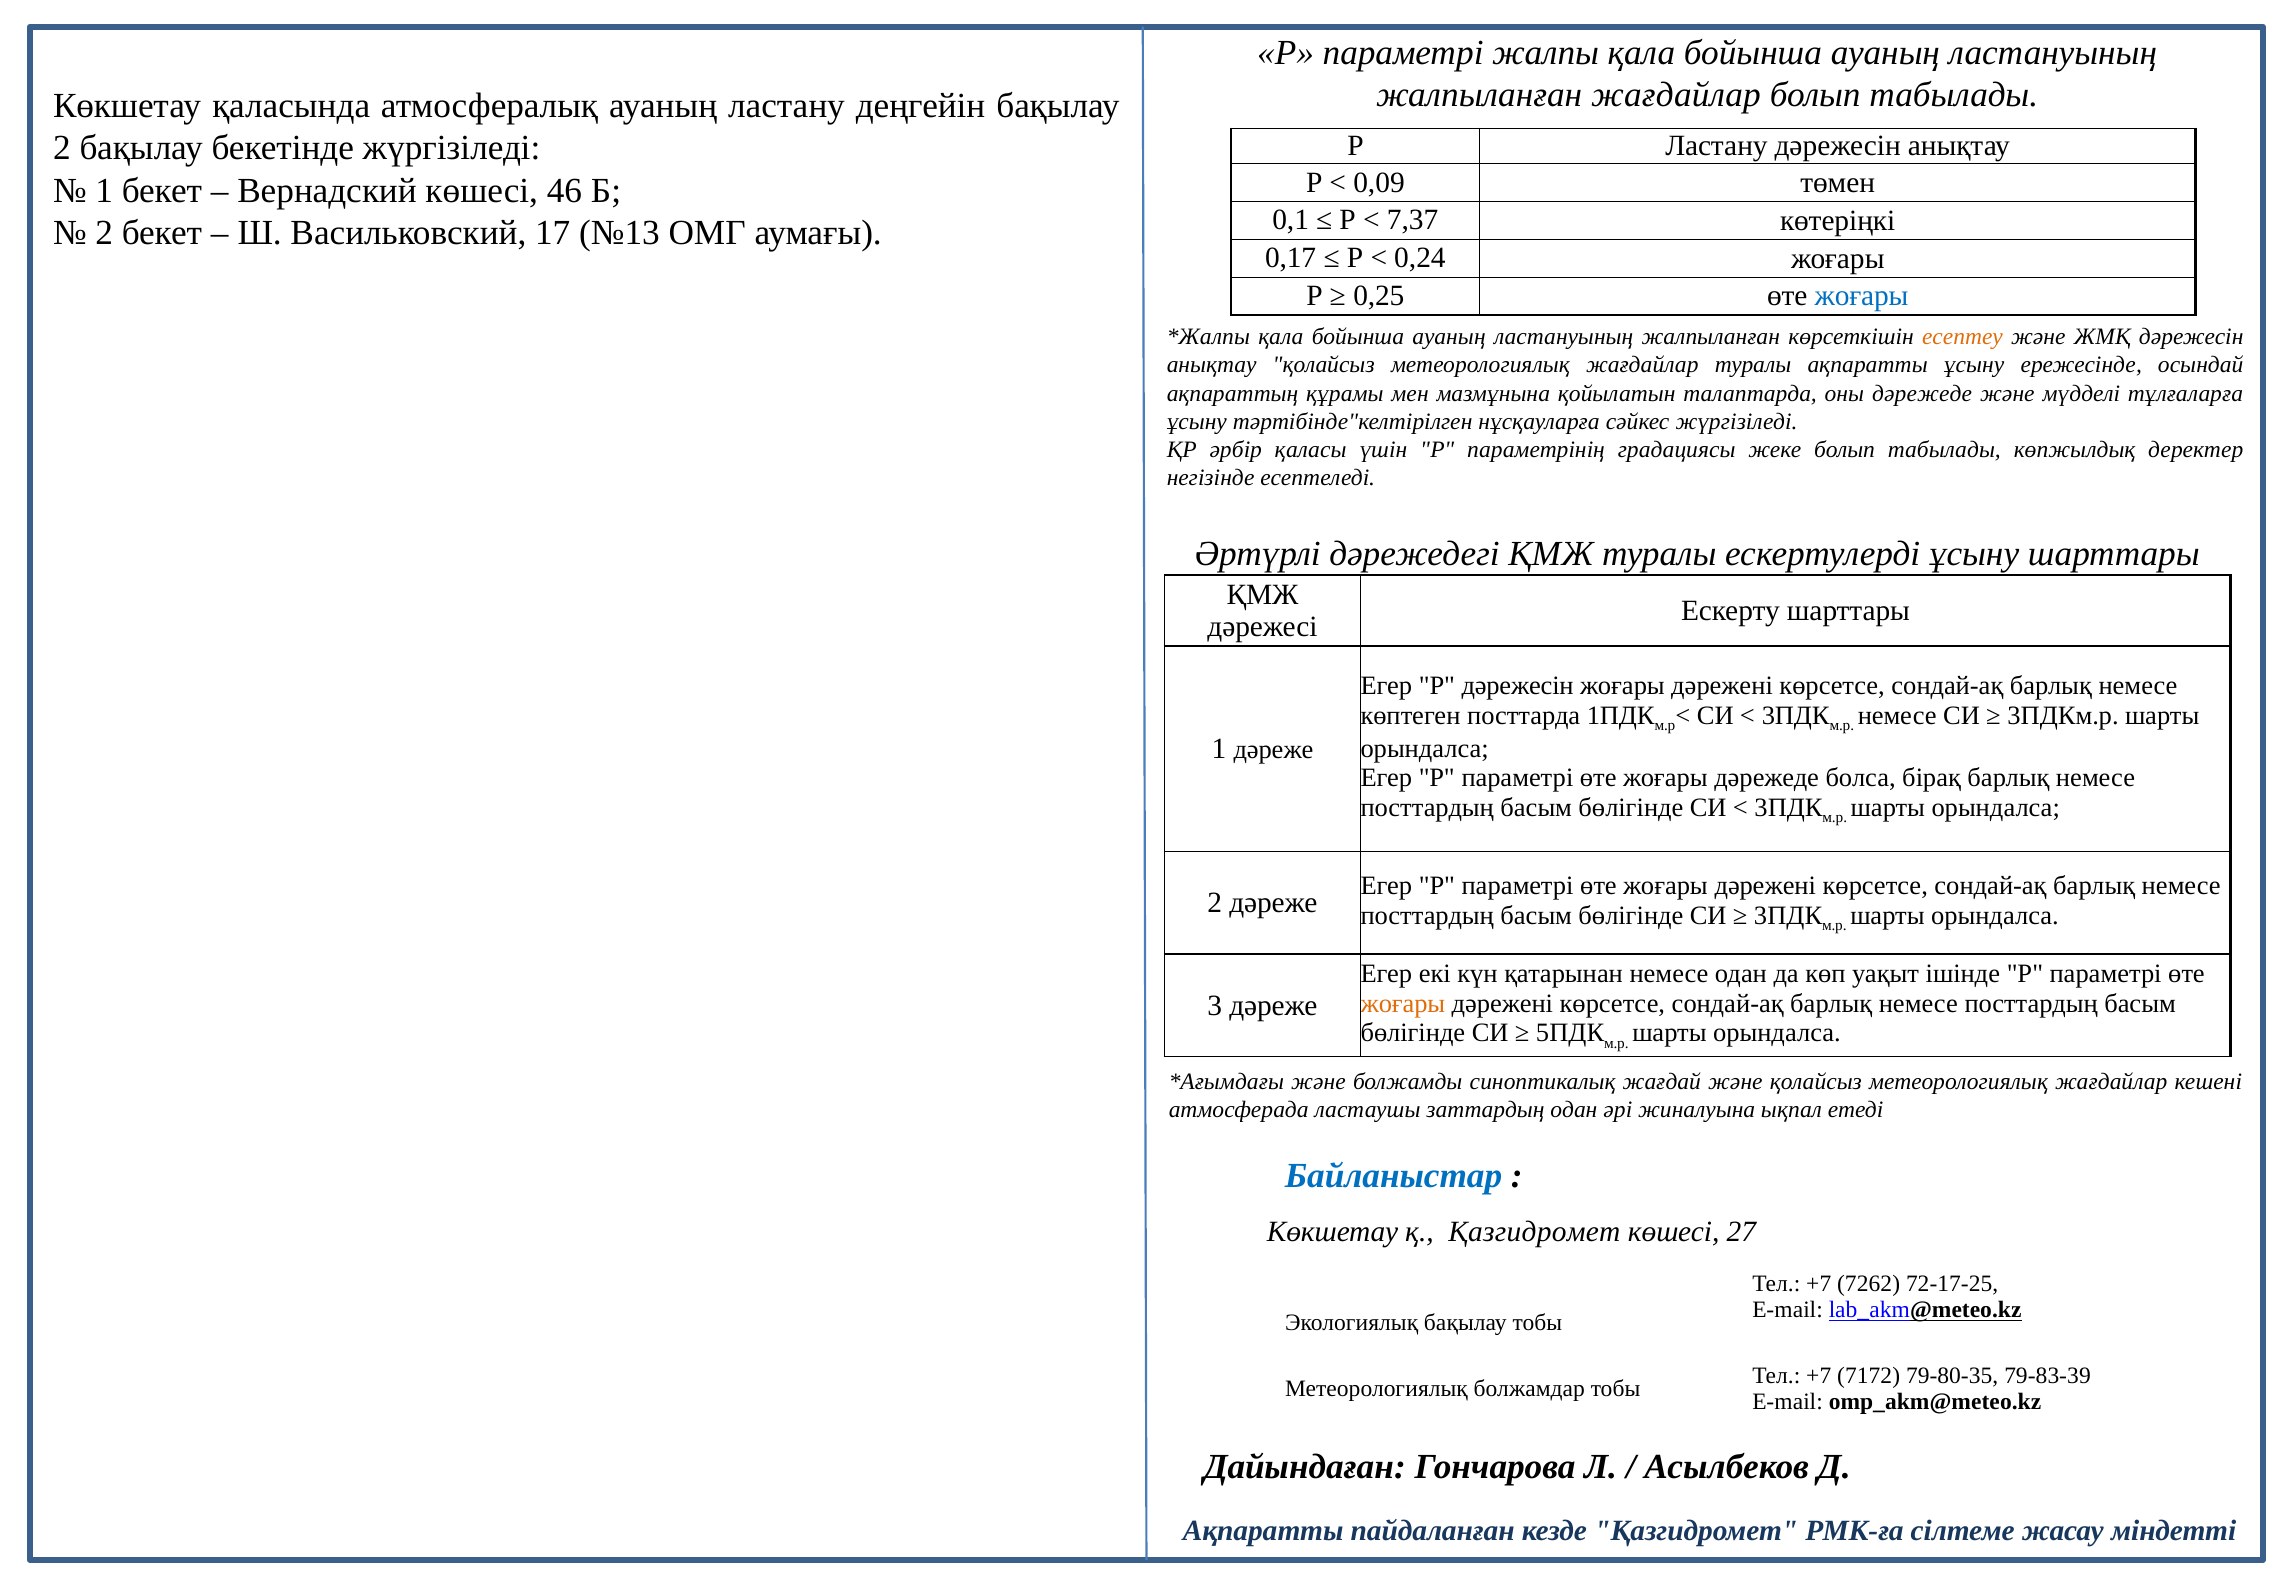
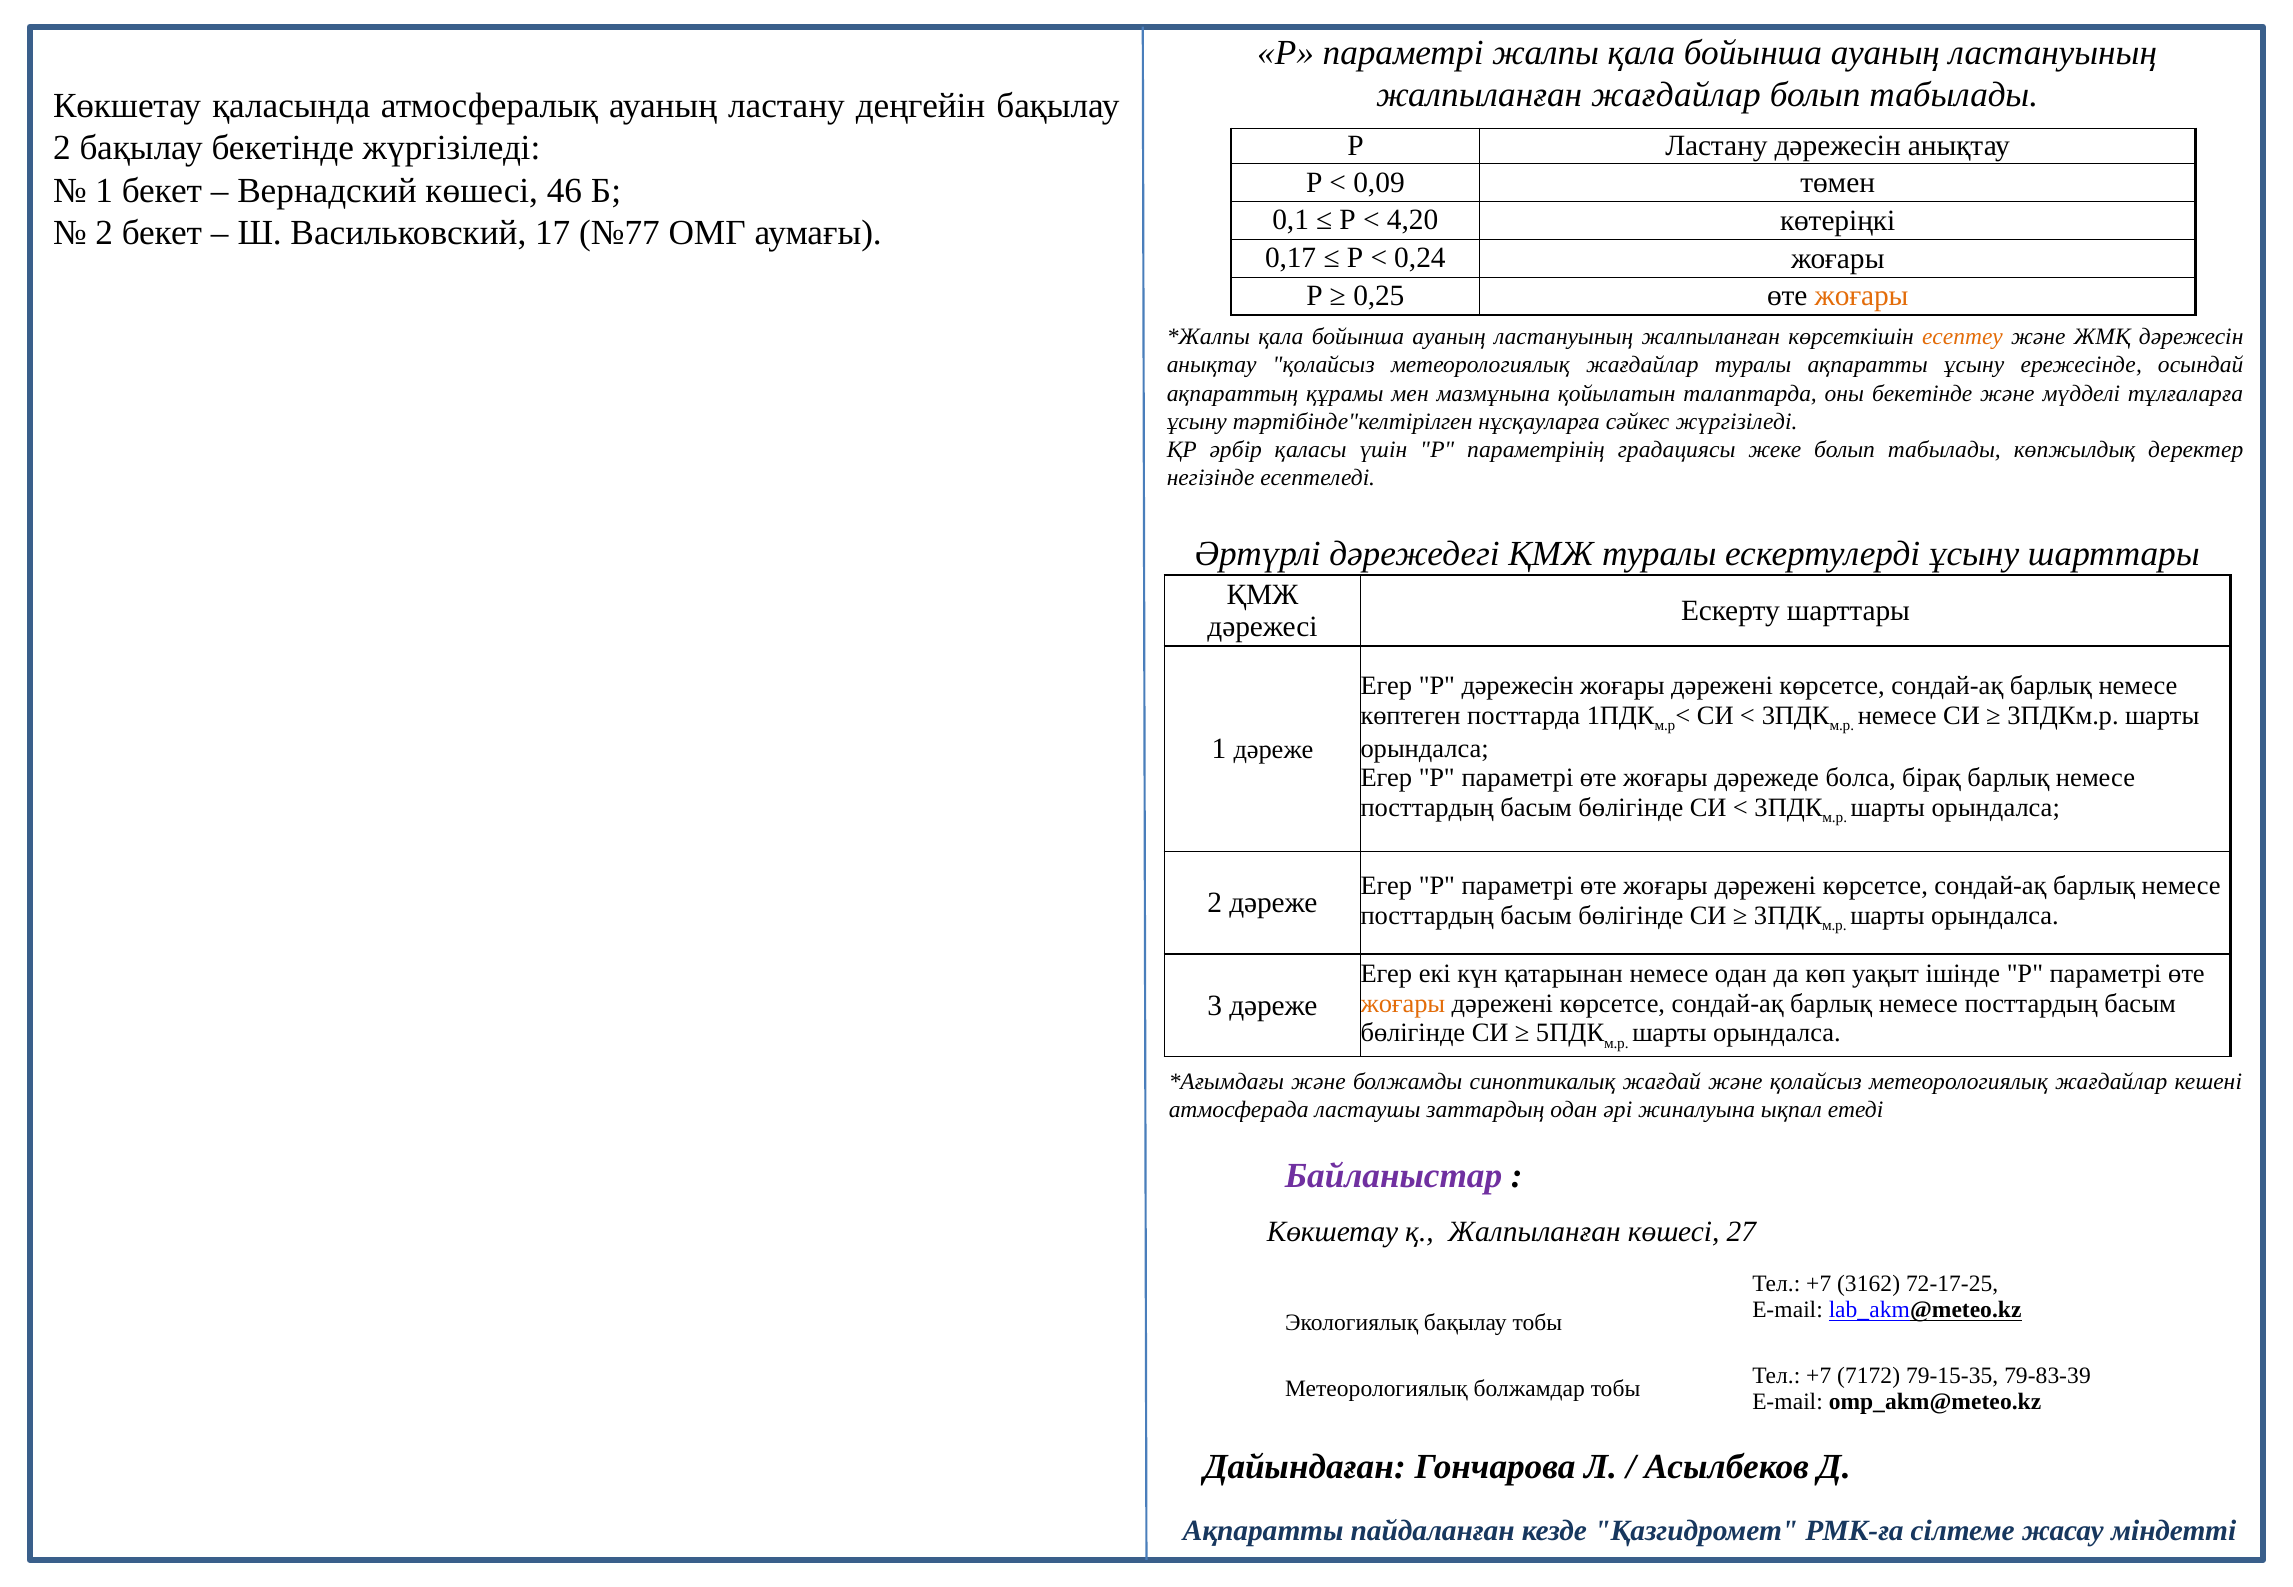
7,37: 7,37 -> 4,20
№13: №13 -> №77
жоғары at (1862, 296) colour: blue -> orange
оны дәрежеде: дәрежеде -> бекетінде
Байланыстар colour: blue -> purple
қ Қазгидромет: Қазгидромет -> Жалпыланған
7262: 7262 -> 3162
79-80-35: 79-80-35 -> 79-15-35
